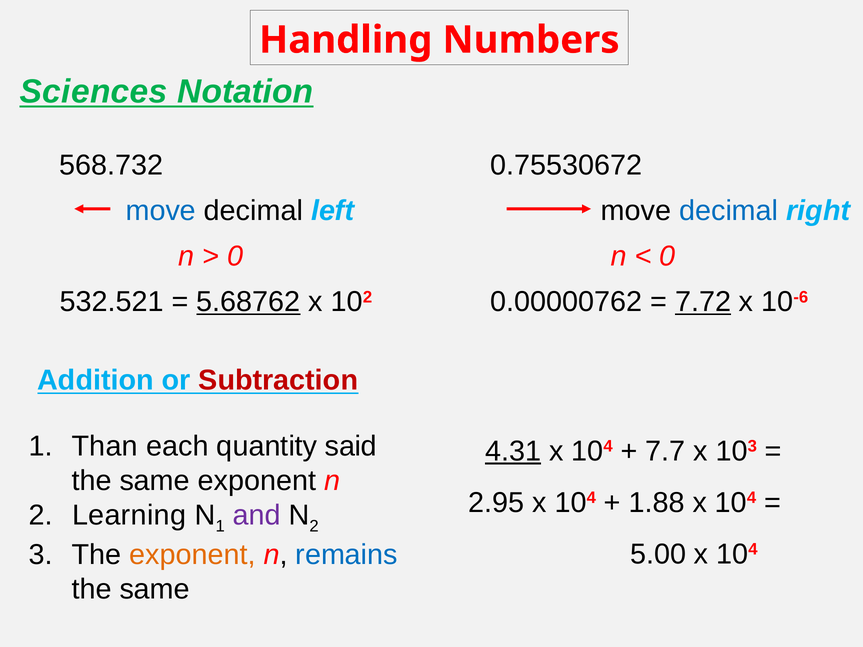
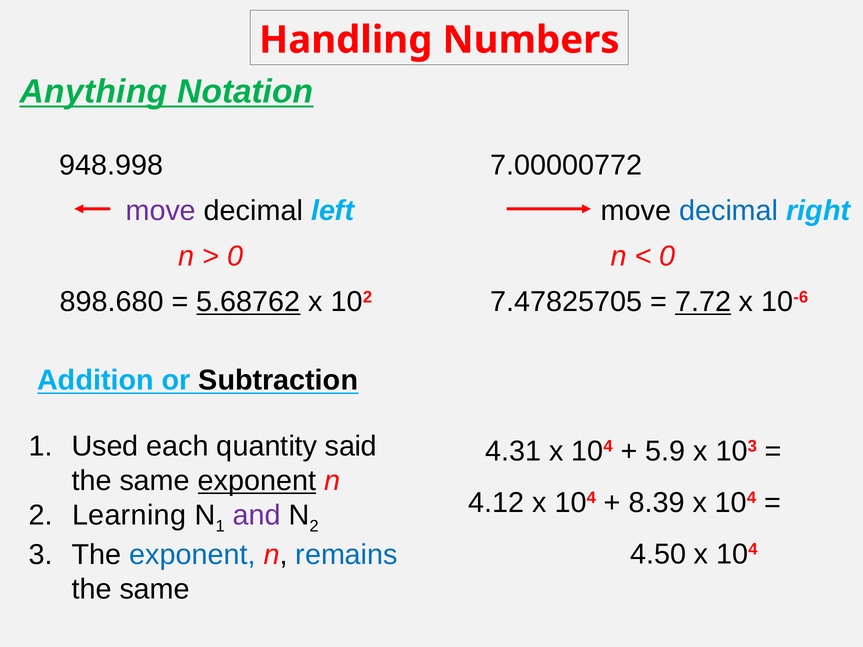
Sciences: Sciences -> Anything
568.732: 568.732 -> 948.998
0.75530672: 0.75530672 -> 7.00000772
move at (161, 211) colour: blue -> purple
532.521: 532.521 -> 898.680
0.00000762: 0.00000762 -> 7.47825705
Subtraction colour: red -> black
Than: Than -> Used
4.31 underline: present -> none
7.7: 7.7 -> 5.9
exponent at (257, 481) underline: none -> present
2.95: 2.95 -> 4.12
1.88: 1.88 -> 8.39
5.00: 5.00 -> 4.50
exponent at (192, 555) colour: orange -> blue
